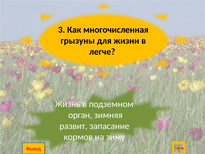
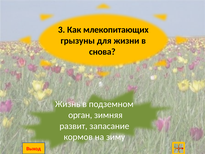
многочисленная: многочисленная -> млекопитающих
легче: легче -> снова
